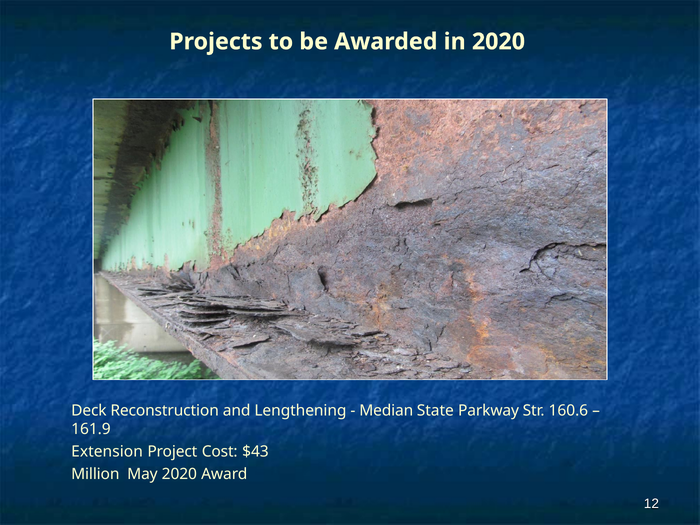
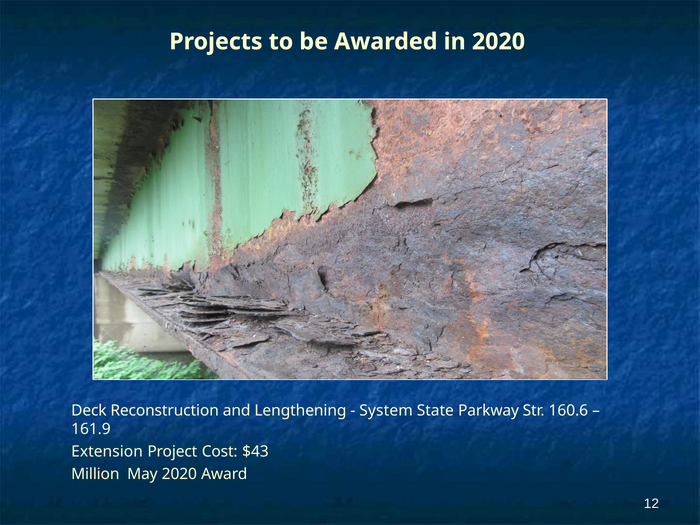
Median: Median -> System
